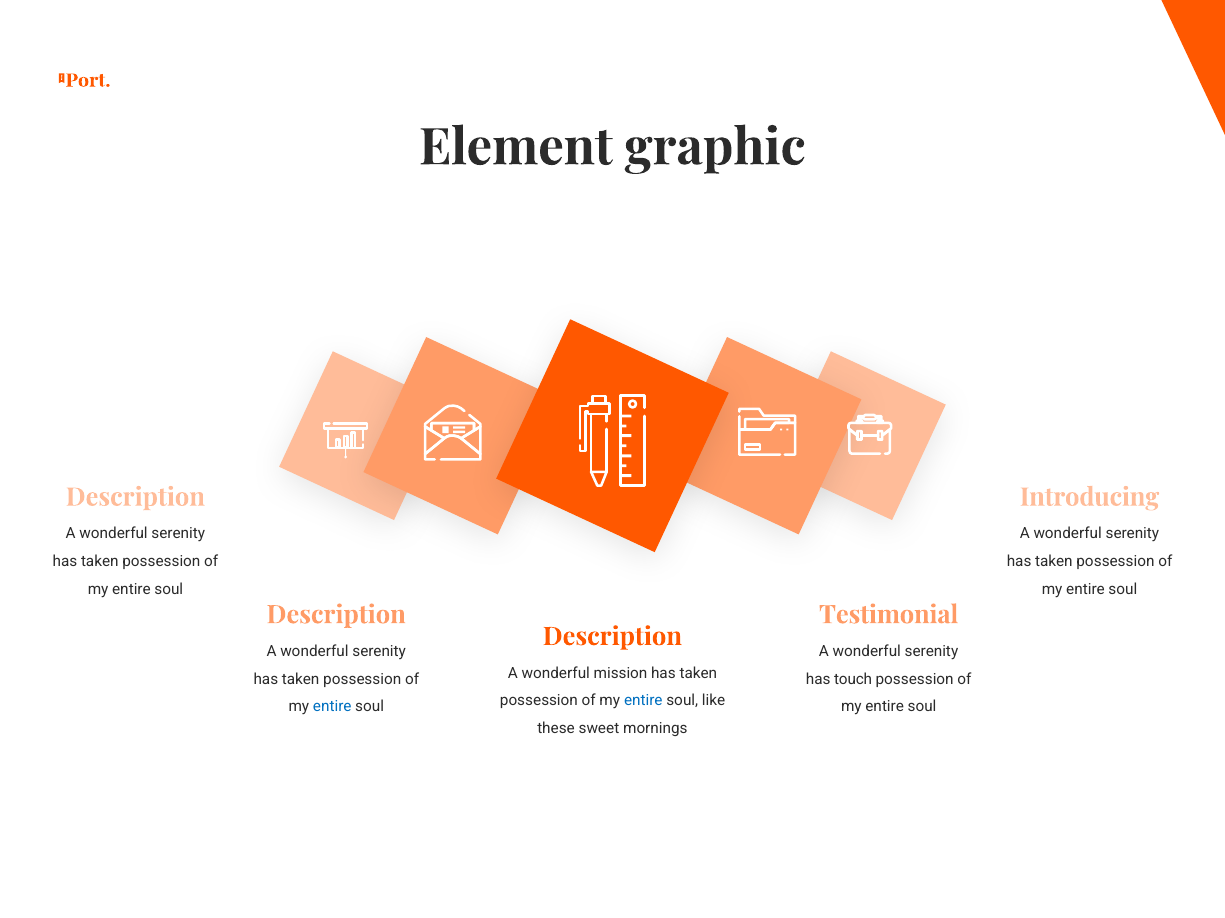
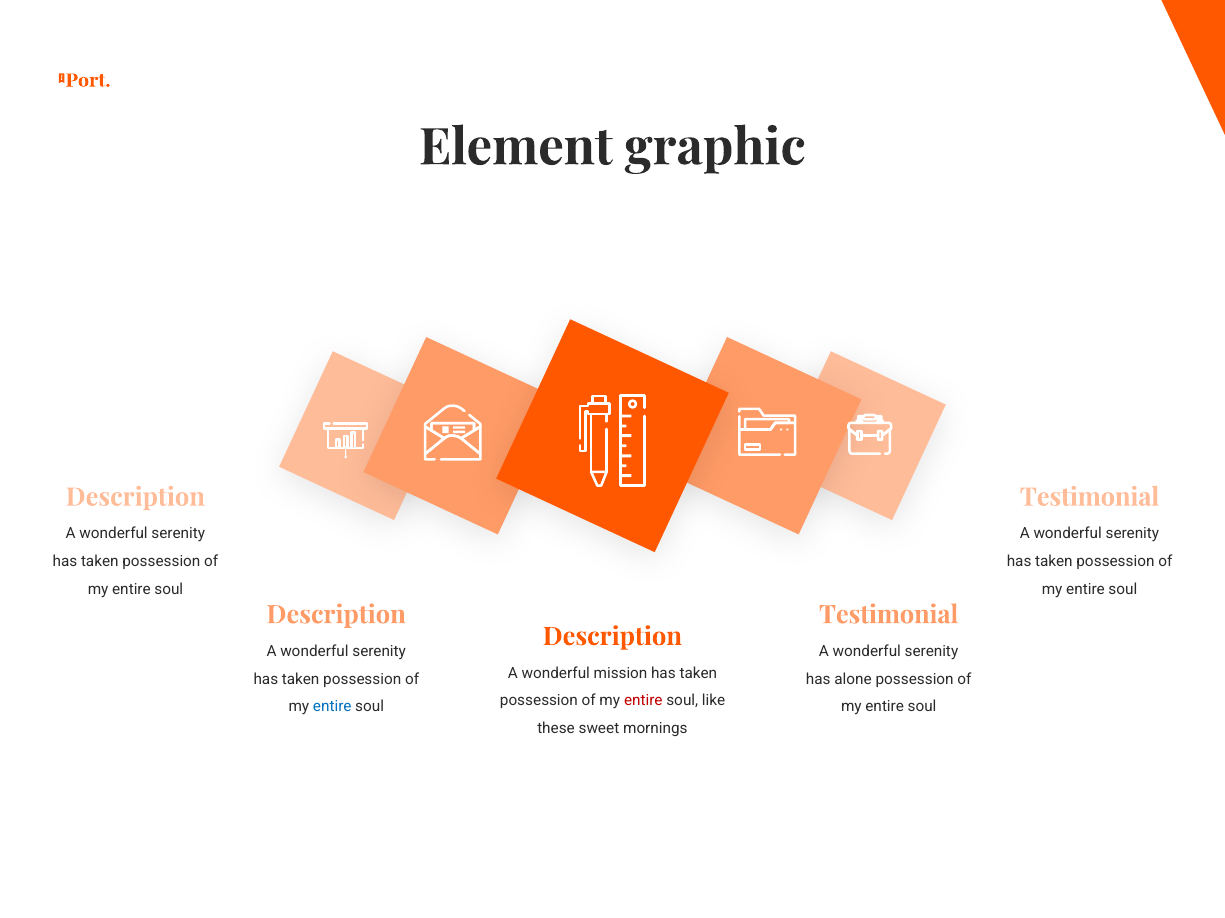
Introducing at (1090, 498): Introducing -> Testimonial
touch: touch -> alone
entire at (643, 701) colour: blue -> red
